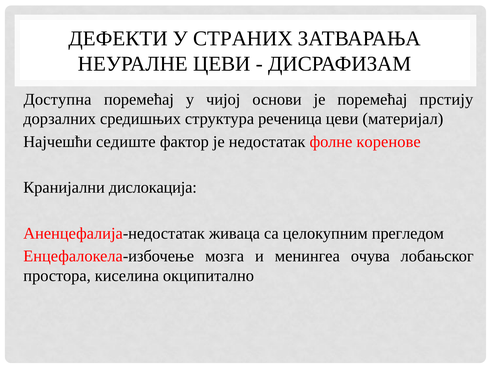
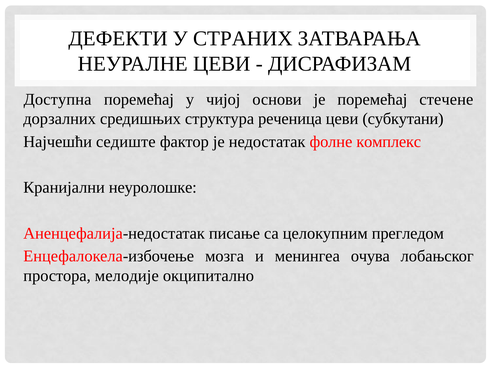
прстију: прстију -> стечене
материјал: материјал -> субкутани
коренове: коренове -> комплекс
дислокација: дислокација -> неуролошке
живаца: живаца -> писање
киселина: киселина -> мелодије
